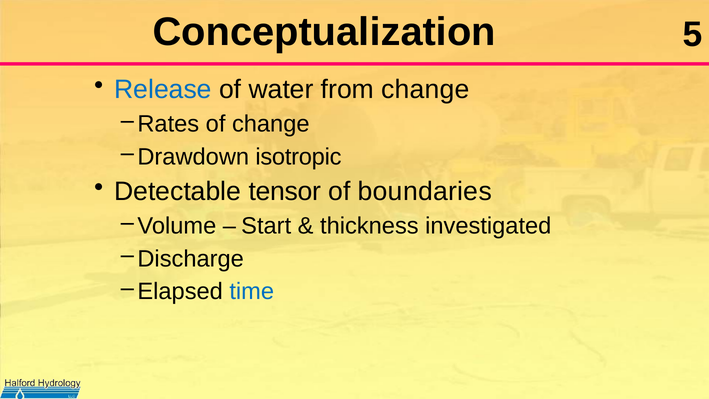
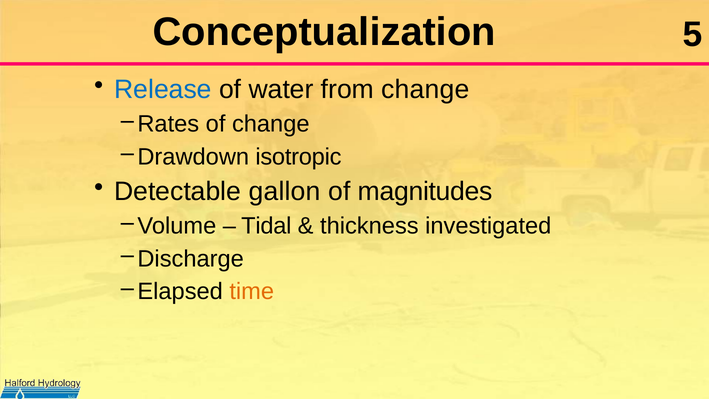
tensor: tensor -> gallon
boundaries: boundaries -> magnitudes
Start: Start -> Tidal
time colour: blue -> orange
